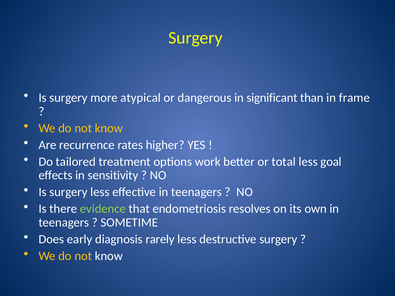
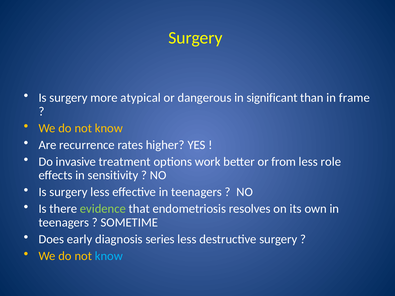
tailored: tailored -> invasive
total: total -> from
goal: goal -> role
rarely: rarely -> series
know at (109, 256) colour: white -> light blue
